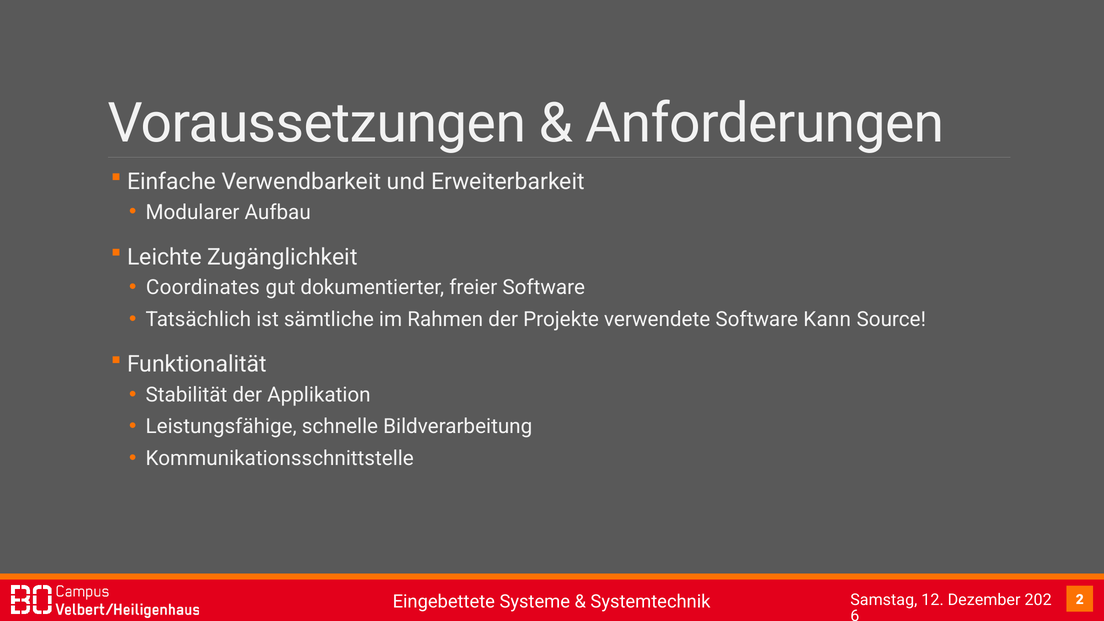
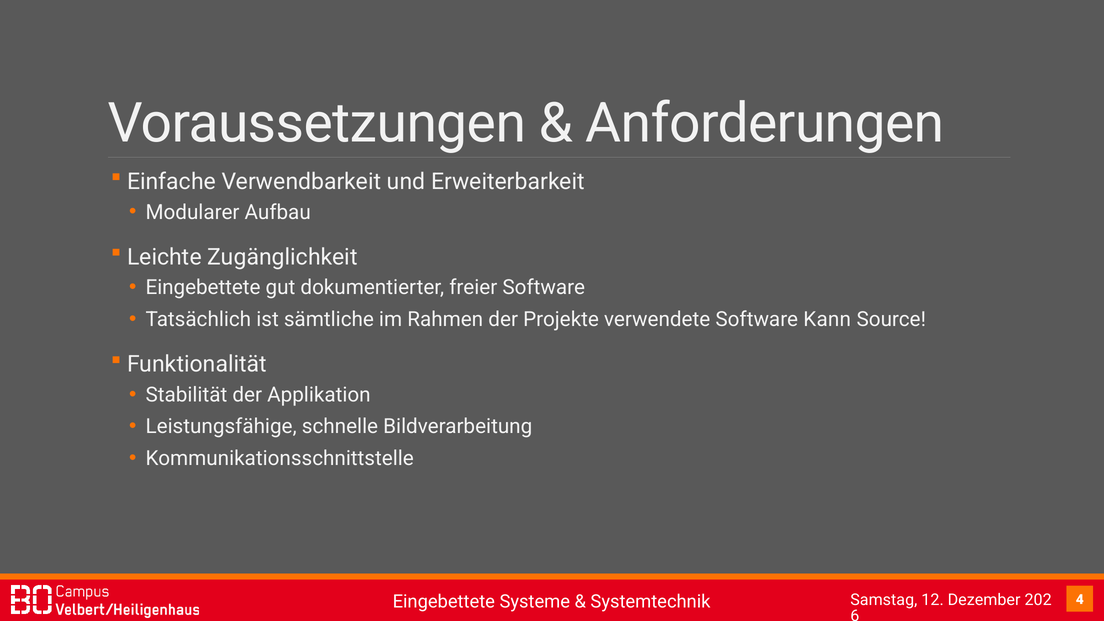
Coordinates at (203, 288): Coordinates -> Eingebettete
2: 2 -> 4
